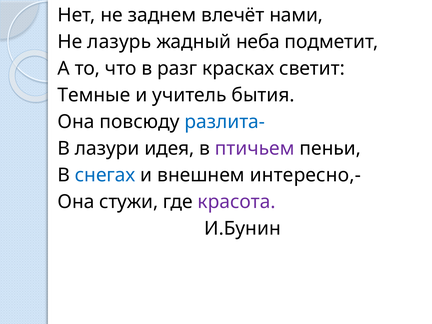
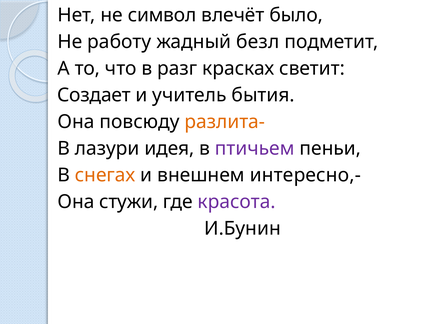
заднем: заднем -> символ
нами: нами -> было
лазурь: лазурь -> работу
неба: неба -> безл
Темные: Темные -> Создает
разлита- colour: blue -> orange
снегах colour: blue -> orange
